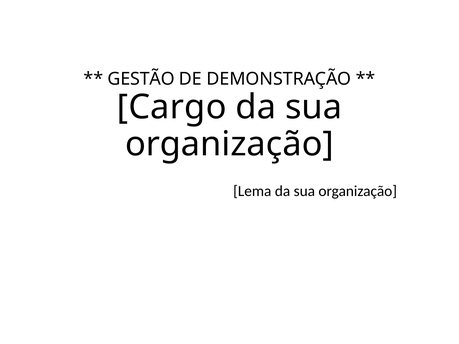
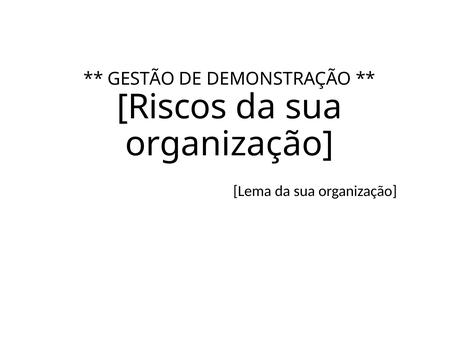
Cargo: Cargo -> Riscos
